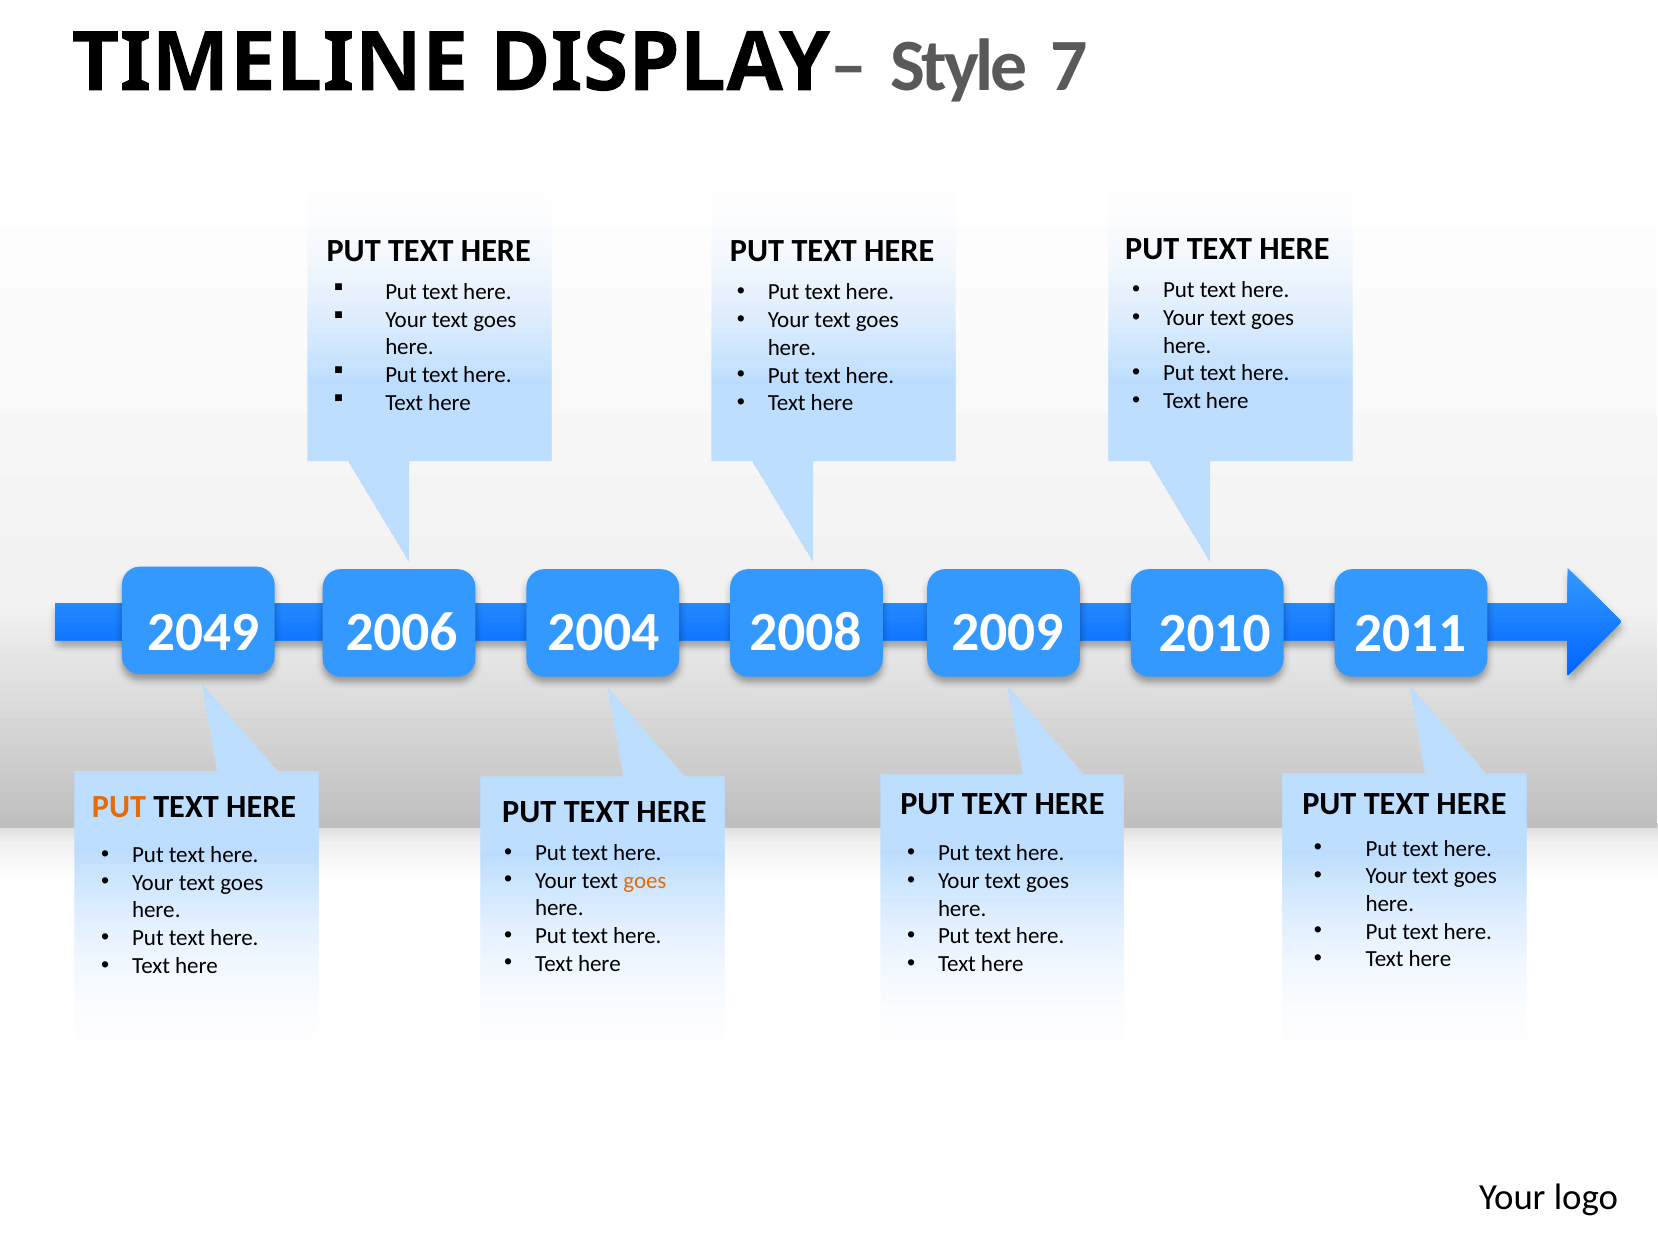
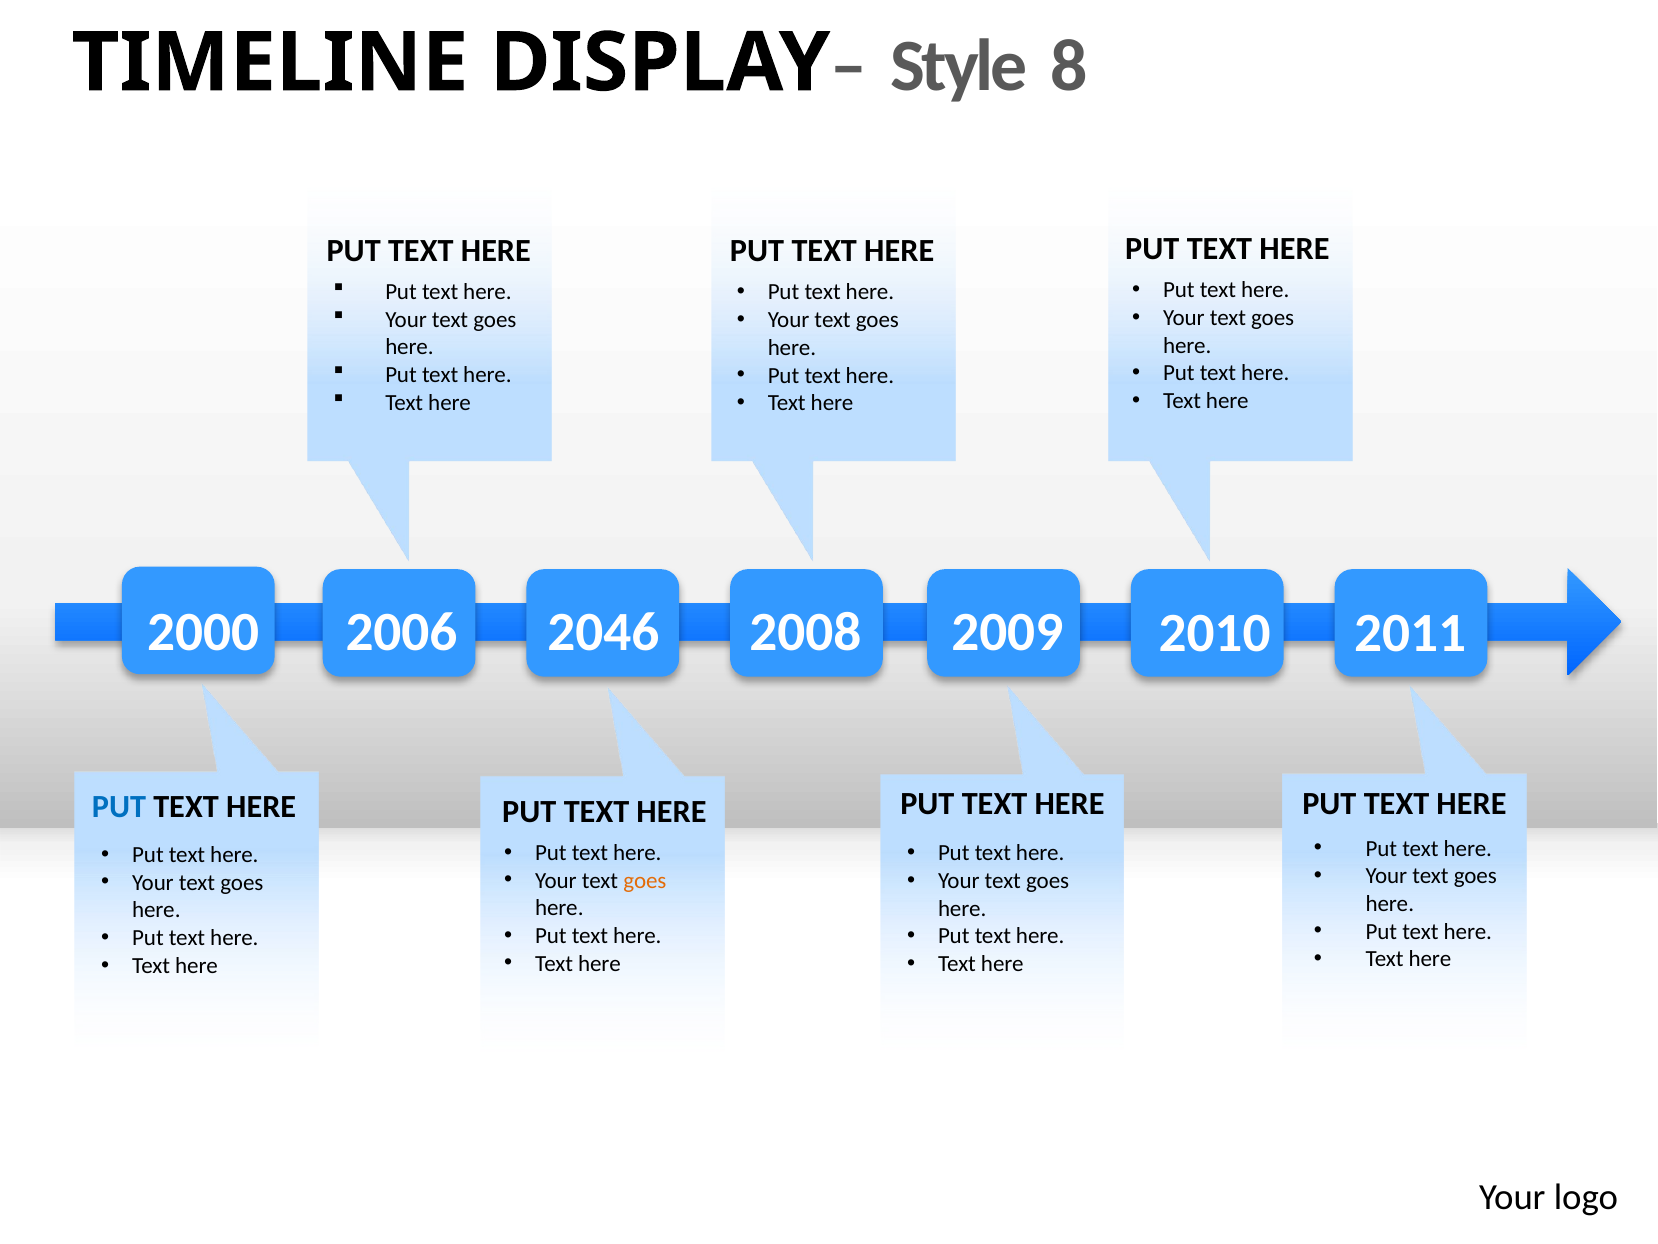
7: 7 -> 8
2049: 2049 -> 2000
2004: 2004 -> 2046
PUT at (119, 806) colour: orange -> blue
